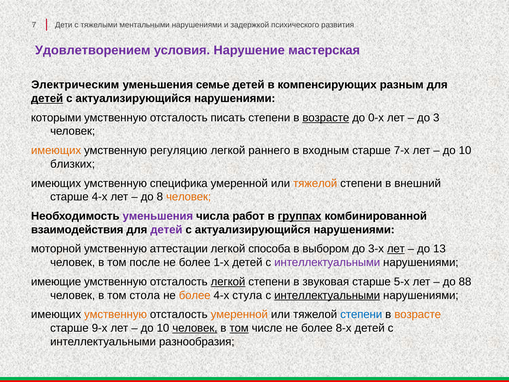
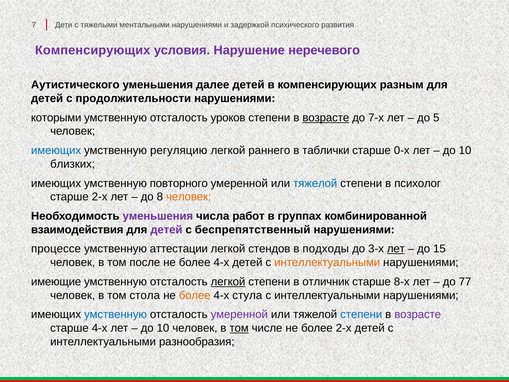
Удовлетворением at (93, 50): Удовлетворением -> Компенсирующих
мастерская: мастерская -> неречевого
Электрическим: Электрическим -> Аутистического
семье: семье -> далее
детей at (47, 98) underline: present -> none
актуализирующийся at (133, 98): актуализирующийся -> продолжительности
писать: писать -> уроков
0-х: 0-х -> 7-х
3: 3 -> 5
имеющих at (56, 150) colour: orange -> blue
входным: входным -> таблички
7-х: 7-х -> 0-х
специфика: специфика -> повторного
тяжелой at (315, 183) colour: orange -> blue
внешний: внешний -> психолог
старше 4-х: 4-х -> 2-х
группах underline: present -> none
актуализирующийся at (253, 230): актуализирующийся -> беспрепятственный
моторной: моторной -> процессе
способа: способа -> стендов
выбором: выбором -> подходы
13: 13 -> 15
1-х at (221, 262): 1-х -> 4-х
интеллектуальными at (327, 262) colour: purple -> orange
звуковая: звуковая -> отличник
5-х: 5-х -> 8-х
88: 88 -> 77
интеллектуальными at (327, 295) underline: present -> none
умственную at (116, 314) colour: orange -> blue
умеренной at (239, 314) colour: orange -> purple
возрасте at (418, 314) colour: orange -> purple
старше 9-х: 9-х -> 4-х
человек at (195, 328) underline: present -> none
более 8-х: 8-х -> 2-х
